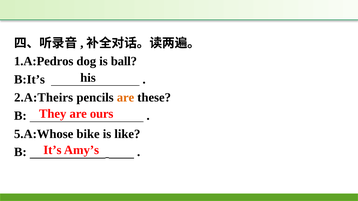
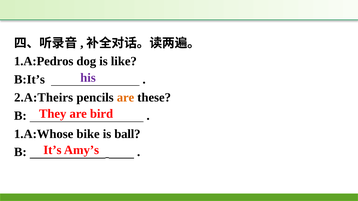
ball: ball -> like
his colour: black -> purple
ours: ours -> bird
5.A:Whose: 5.A:Whose -> 1.A:Whose
like: like -> ball
